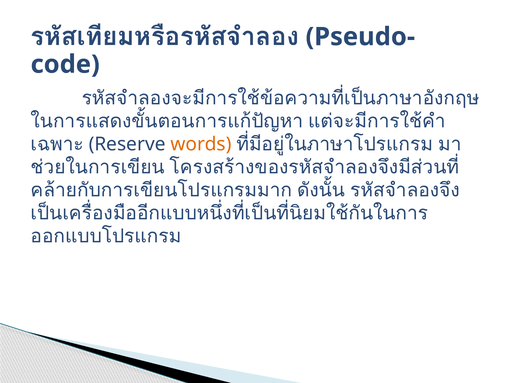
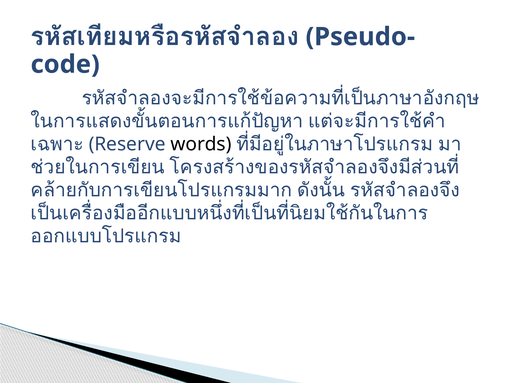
words colour: orange -> black
